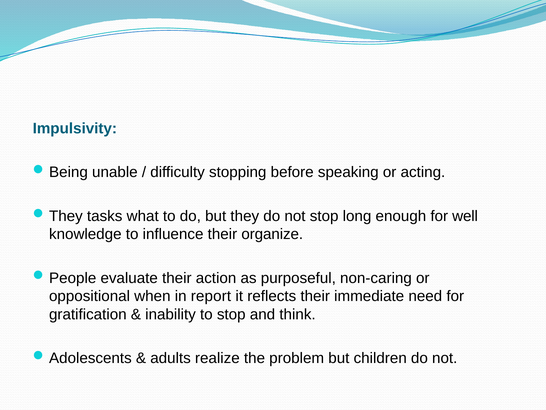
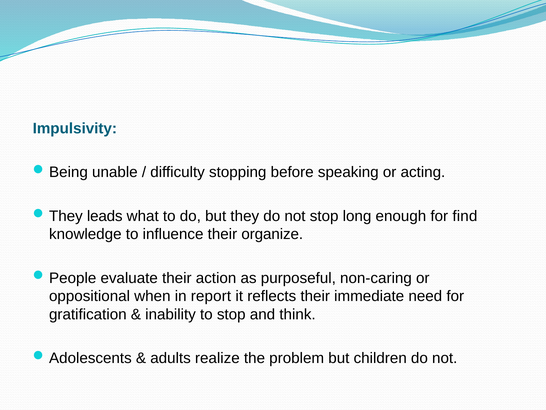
tasks: tasks -> leads
well: well -> find
